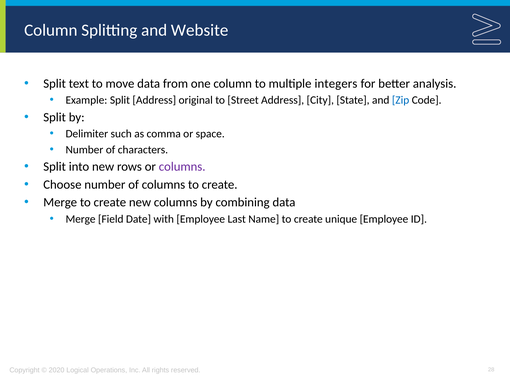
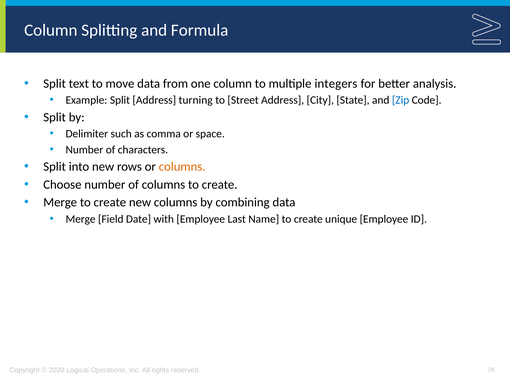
Website: Website -> Formula
original: original -> turning
columns at (182, 167) colour: purple -> orange
